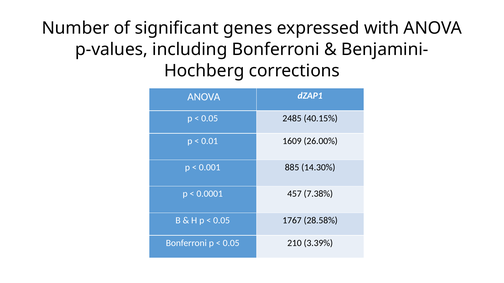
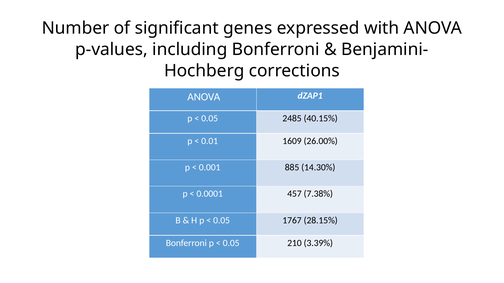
28.58%: 28.58% -> 28.15%
